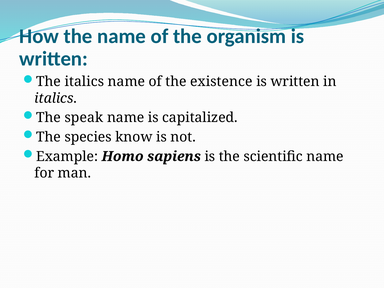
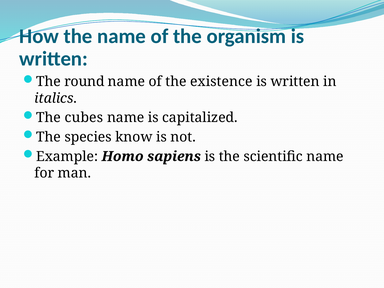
The italics: italics -> round
speak: speak -> cubes
